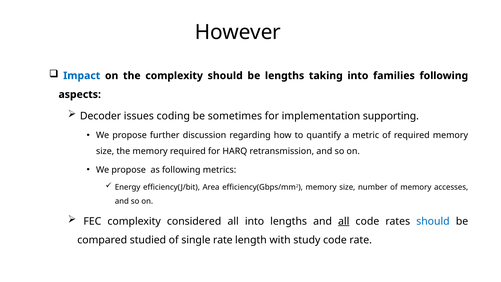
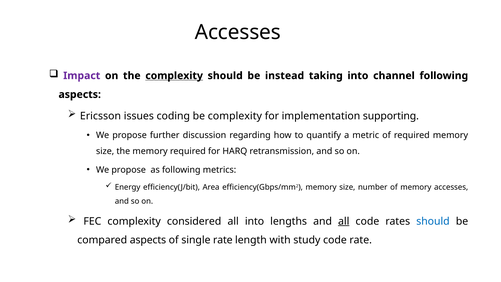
However at (238, 32): However -> Accesses
Impact colour: blue -> purple
complexity at (174, 76) underline: none -> present
be lengths: lengths -> instead
families: families -> channel
Decoder: Decoder -> Ericsson
be sometimes: sometimes -> complexity
compared studied: studied -> aspects
